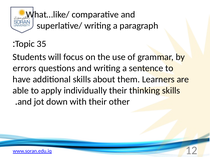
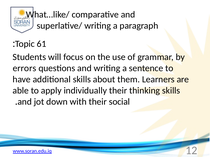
35: 35 -> 61
other: other -> social
